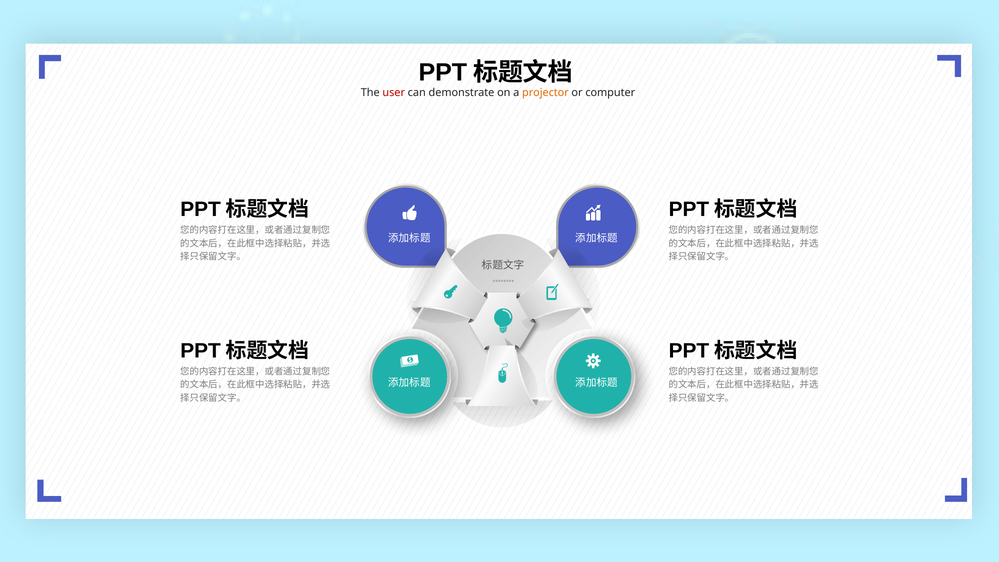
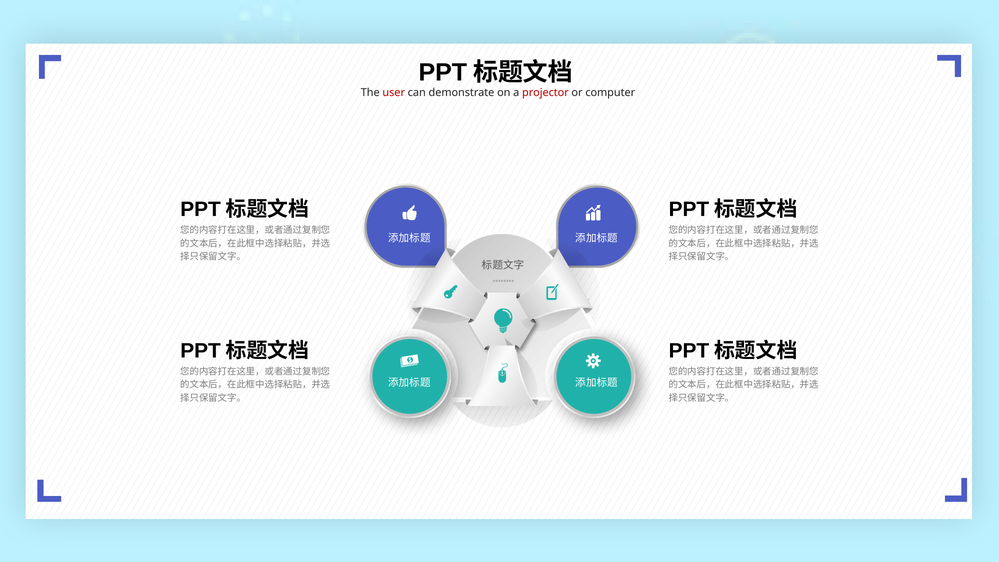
projector colour: orange -> red
